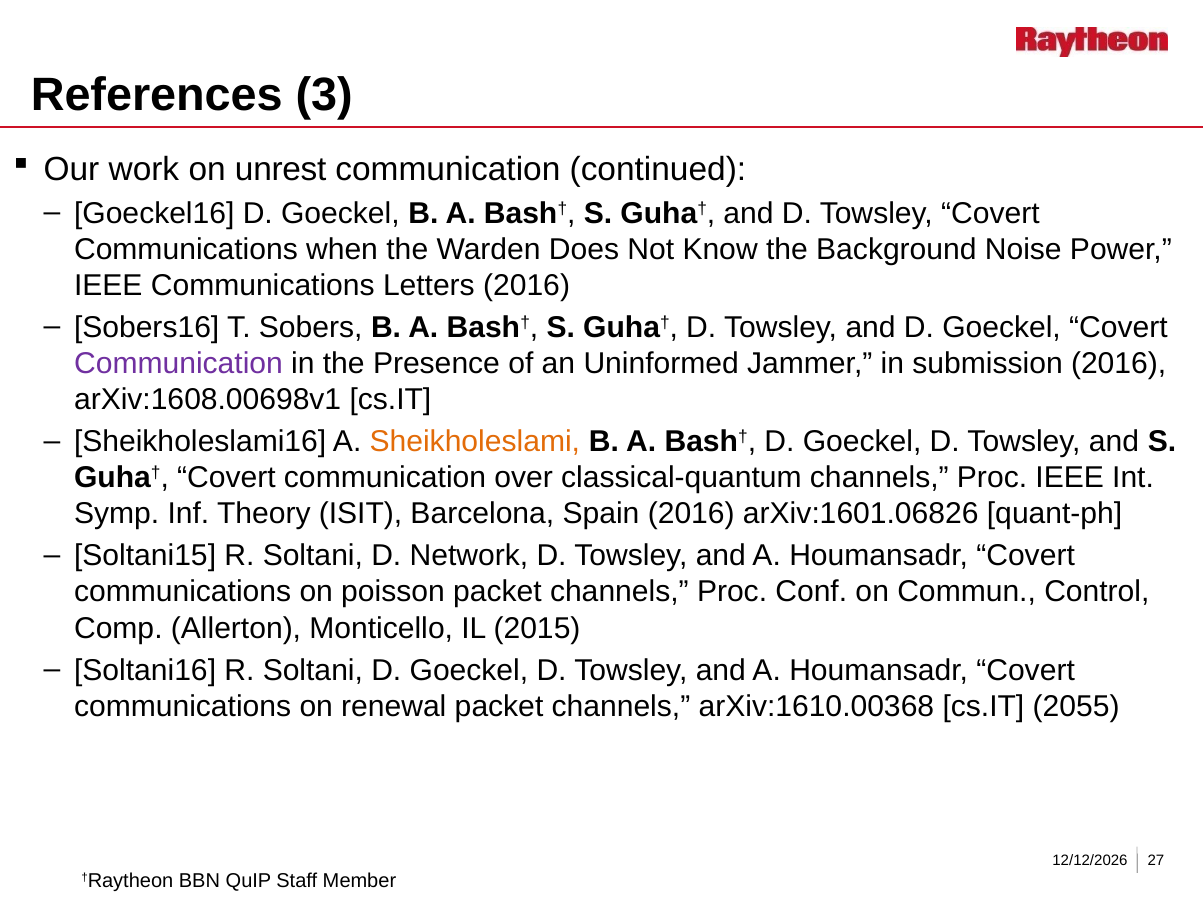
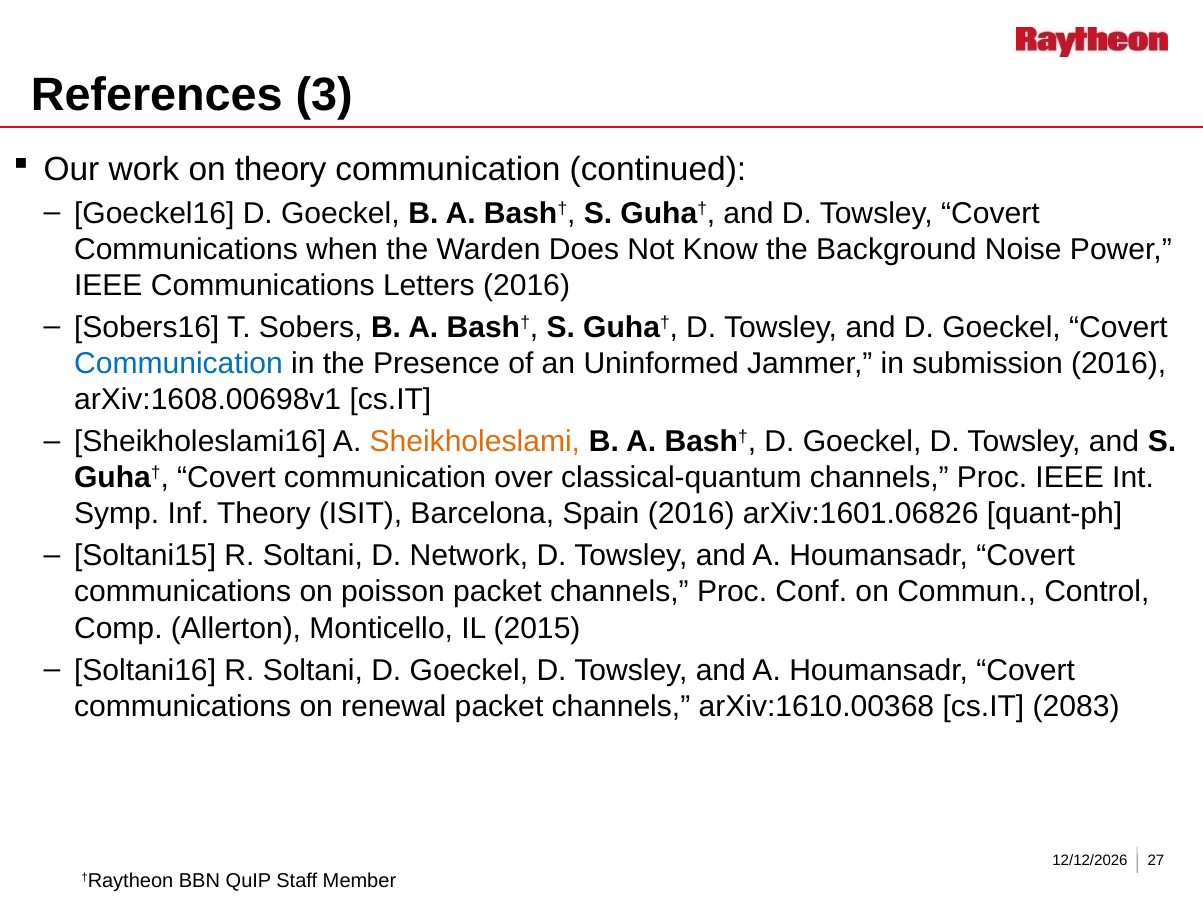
on unrest: unrest -> theory
Communication at (178, 364) colour: purple -> blue
2055: 2055 -> 2083
